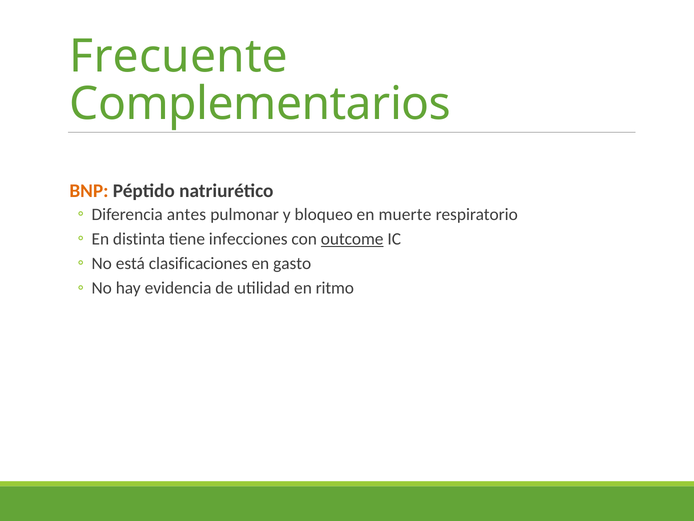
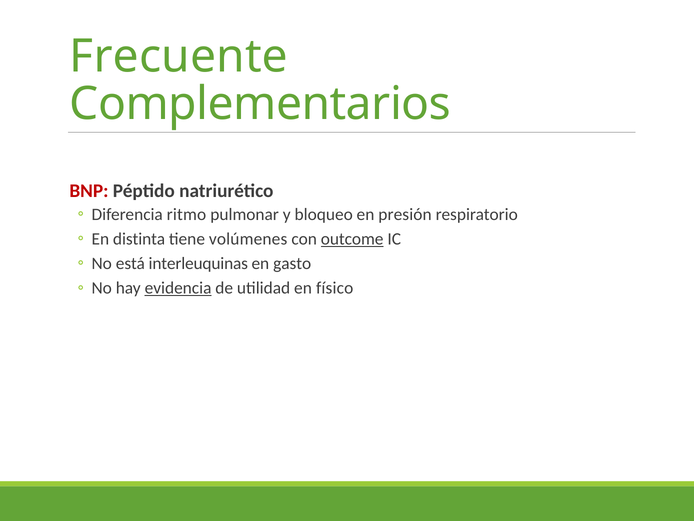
BNP colour: orange -> red
antes: antes -> ritmo
muerte: muerte -> presión
infecciones: infecciones -> volúmenes
clasificaciones: clasificaciones -> interleuquinas
evidencia underline: none -> present
ritmo: ritmo -> físico
